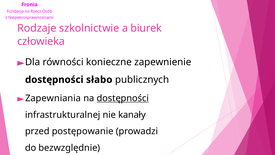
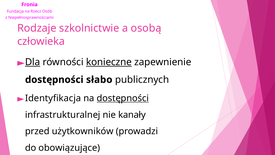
biurek: biurek -> osobą
Dla underline: none -> present
konieczne underline: none -> present
Zapewniania: Zapewniania -> Identyfikacja
postępowanie: postępowanie -> użytkowników
bezwzględnie: bezwzględnie -> obowiązujące
